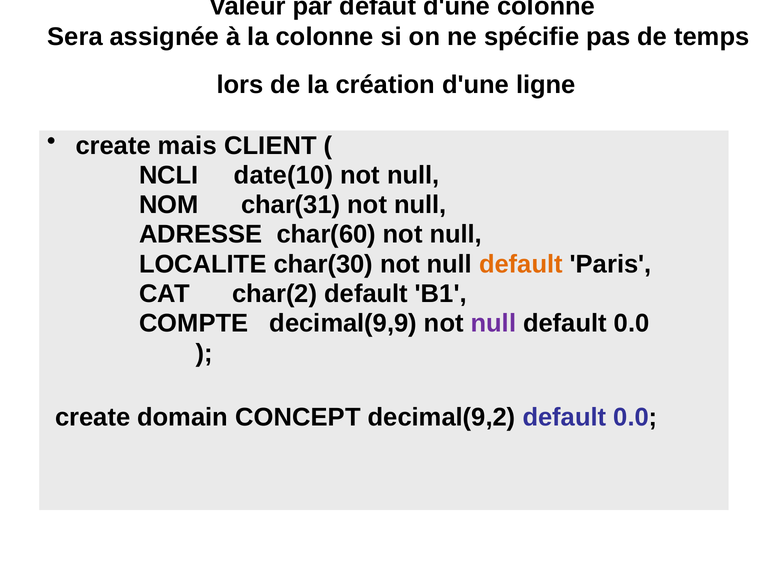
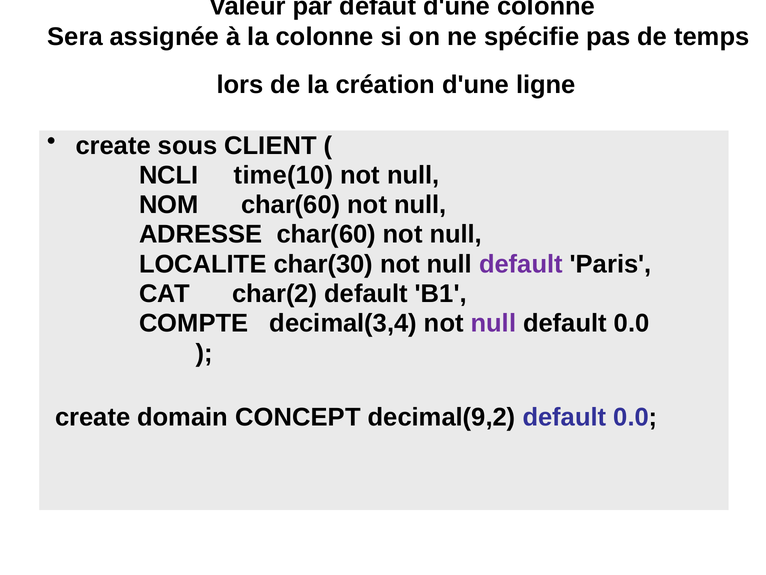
mais: mais -> sous
date(10: date(10 -> time(10
NOM char(31: char(31 -> char(60
default at (521, 264) colour: orange -> purple
decimal(9,9: decimal(9,9 -> decimal(3,4
